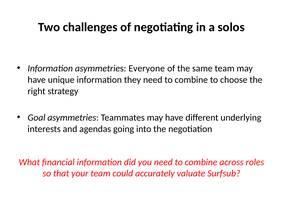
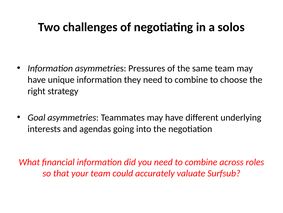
Everyone: Everyone -> Pressures
